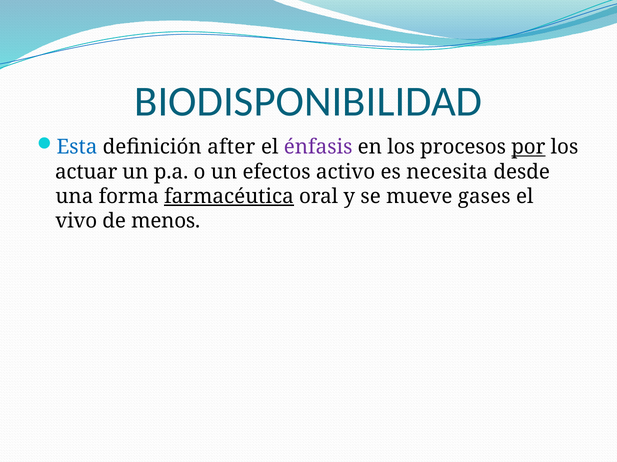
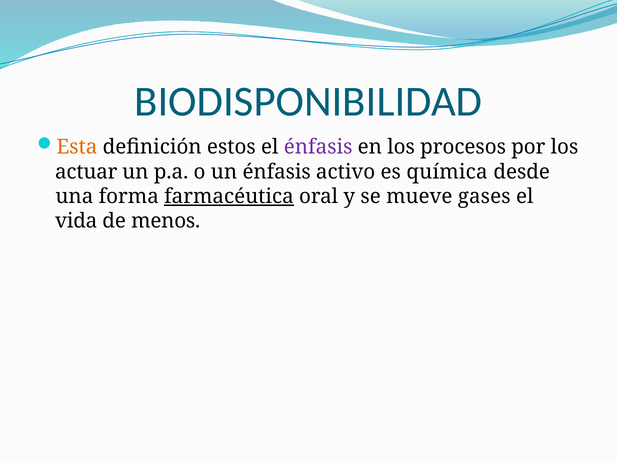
Esta colour: blue -> orange
after: after -> estos
por underline: present -> none
un efectos: efectos -> énfasis
necesita: necesita -> química
vivo: vivo -> vida
